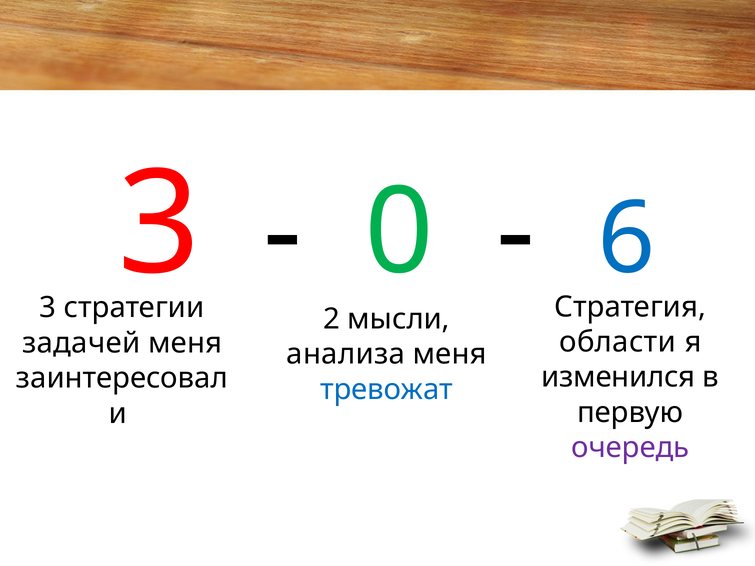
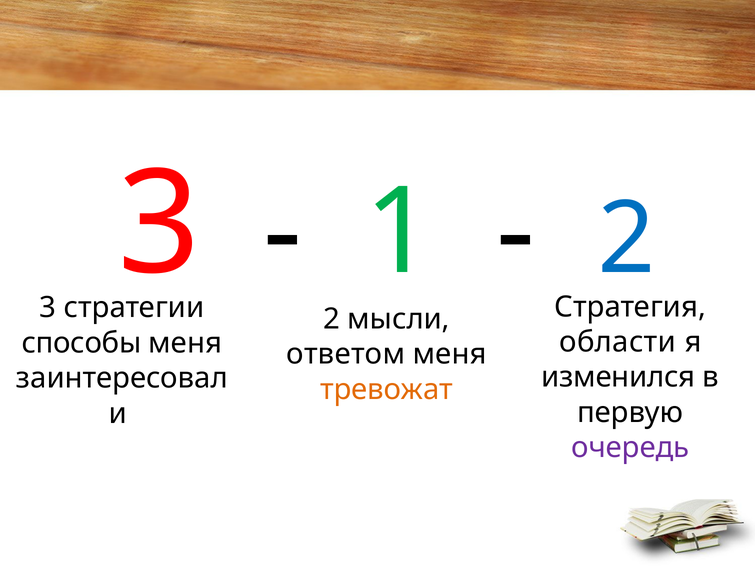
0: 0 -> 1
6 at (626, 239): 6 -> 2
задачей: задачей -> способы
анализа: анализа -> ответом
тревожат colour: blue -> orange
